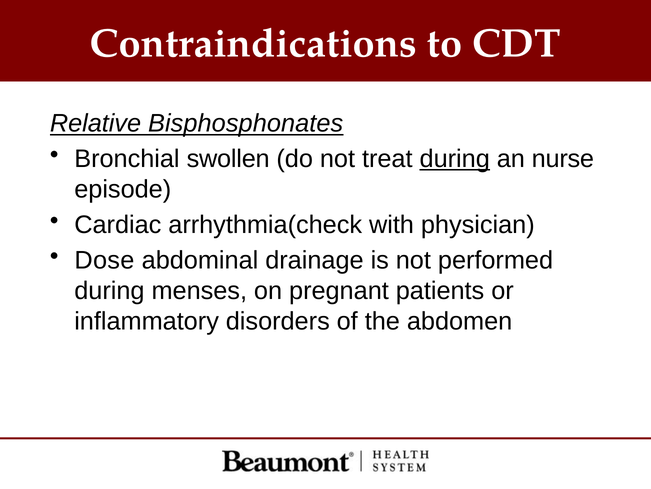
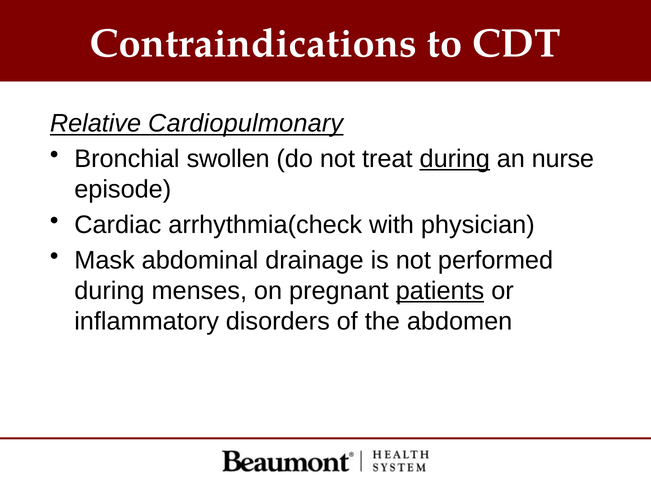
Bisphosphonates: Bisphosphonates -> Cardiopulmonary
Dose: Dose -> Mask
patients underline: none -> present
